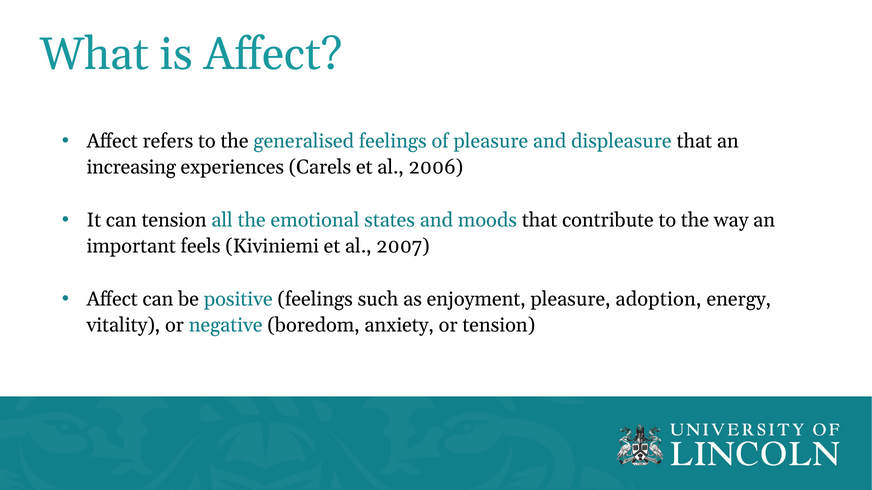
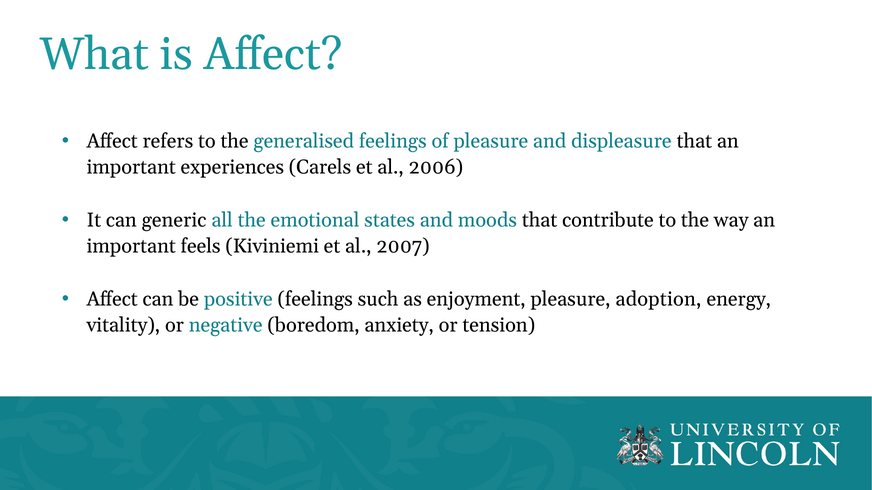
increasing at (131, 168): increasing -> important
can tension: tension -> generic
